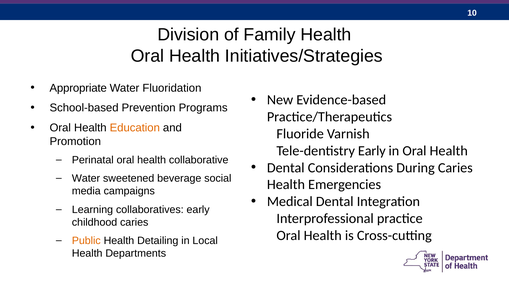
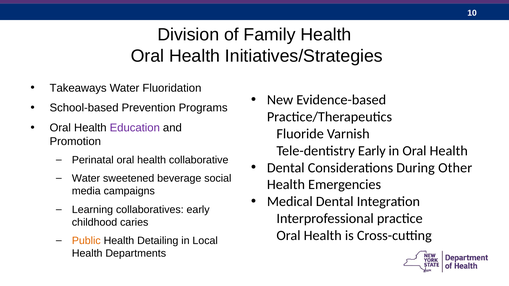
Appropriate: Appropriate -> Takeaways
Education colour: orange -> purple
During Caries: Caries -> Other
